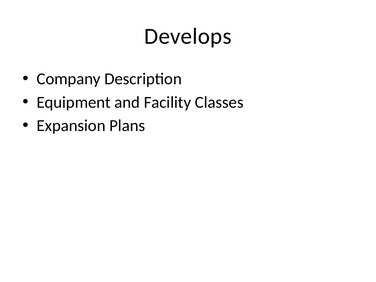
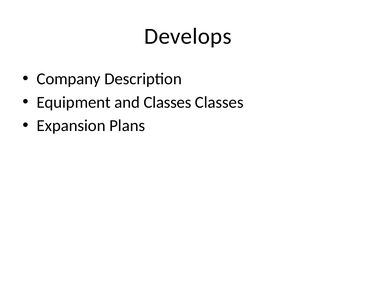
and Facility: Facility -> Classes
